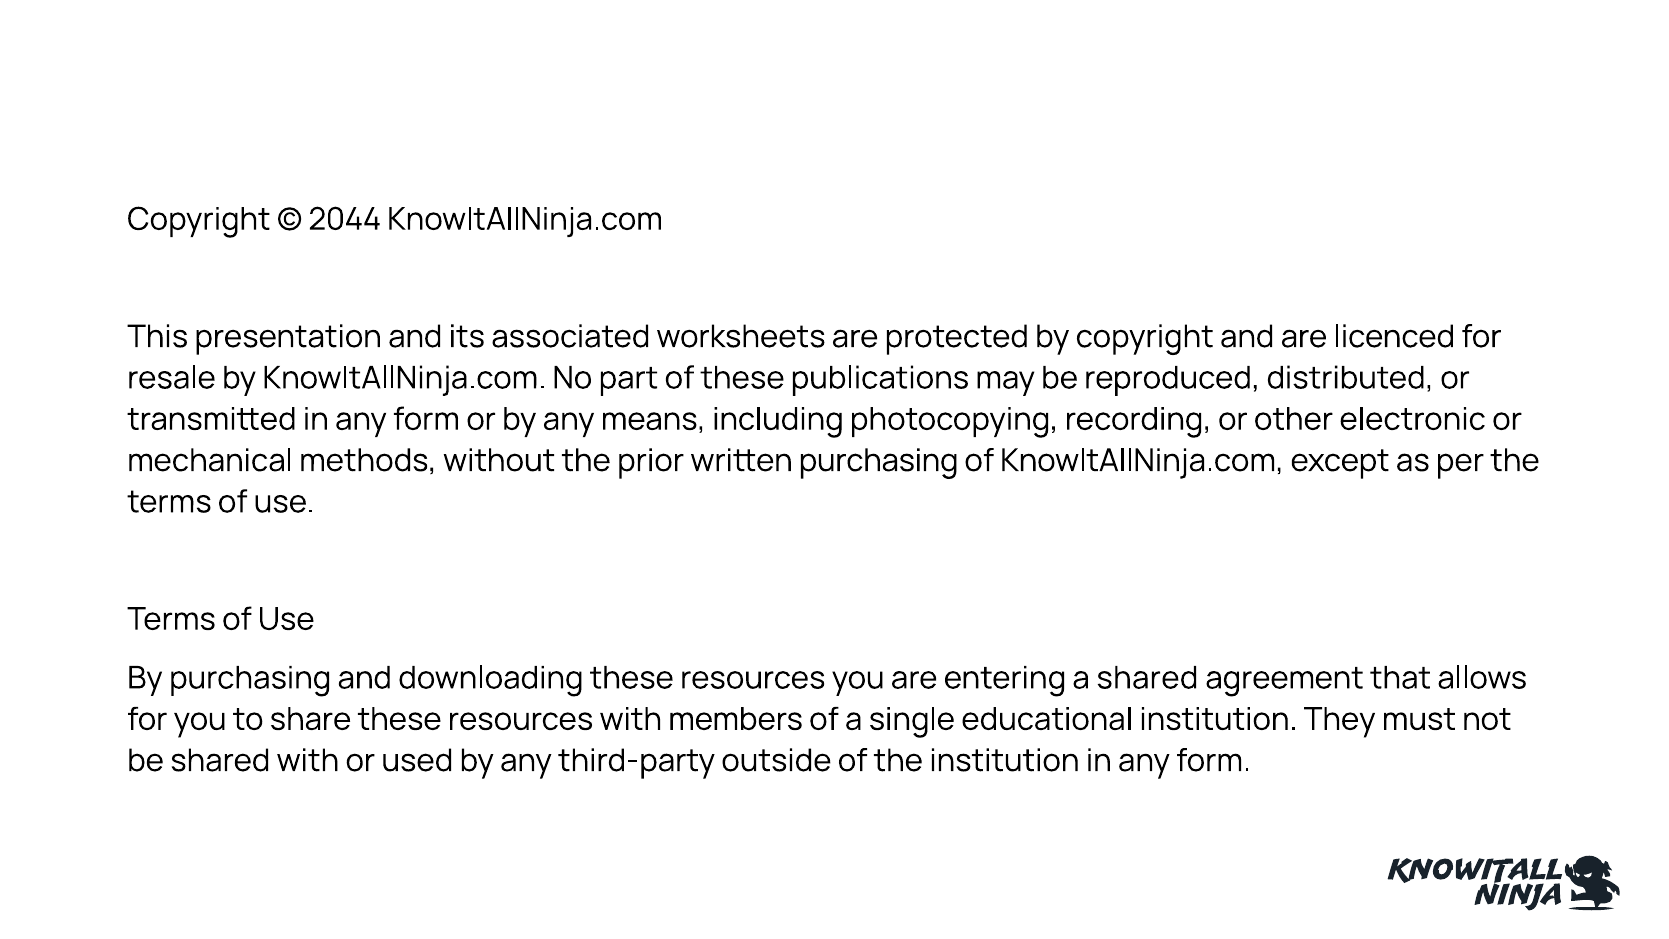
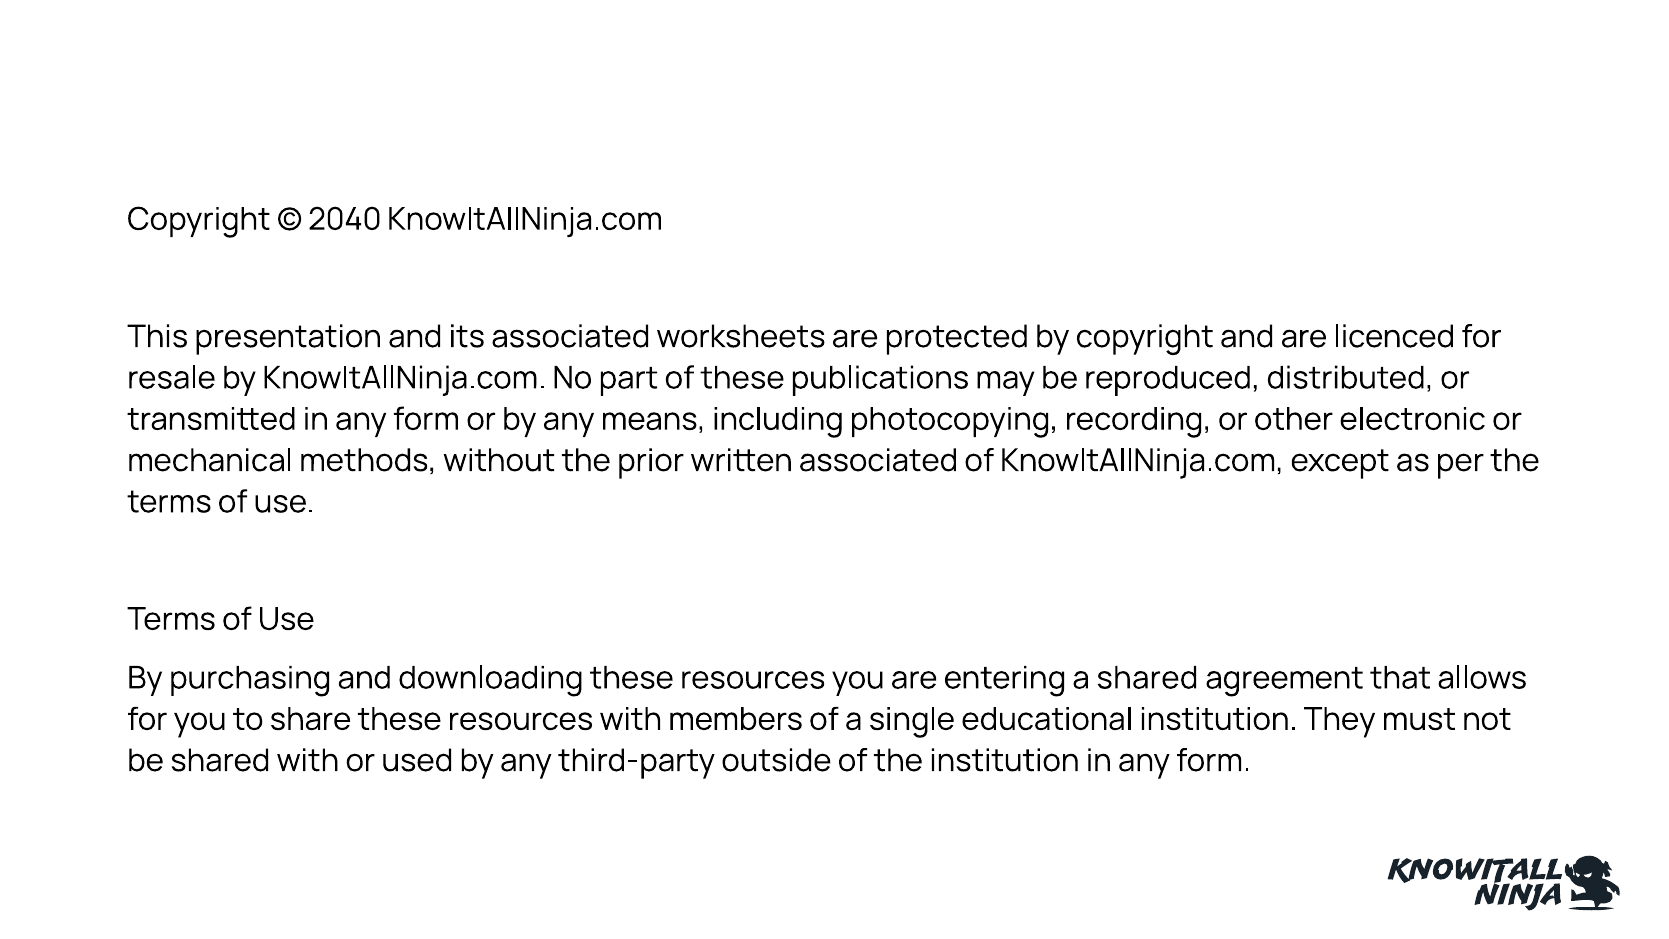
2044: 2044 -> 2040
written purchasing: purchasing -> associated
